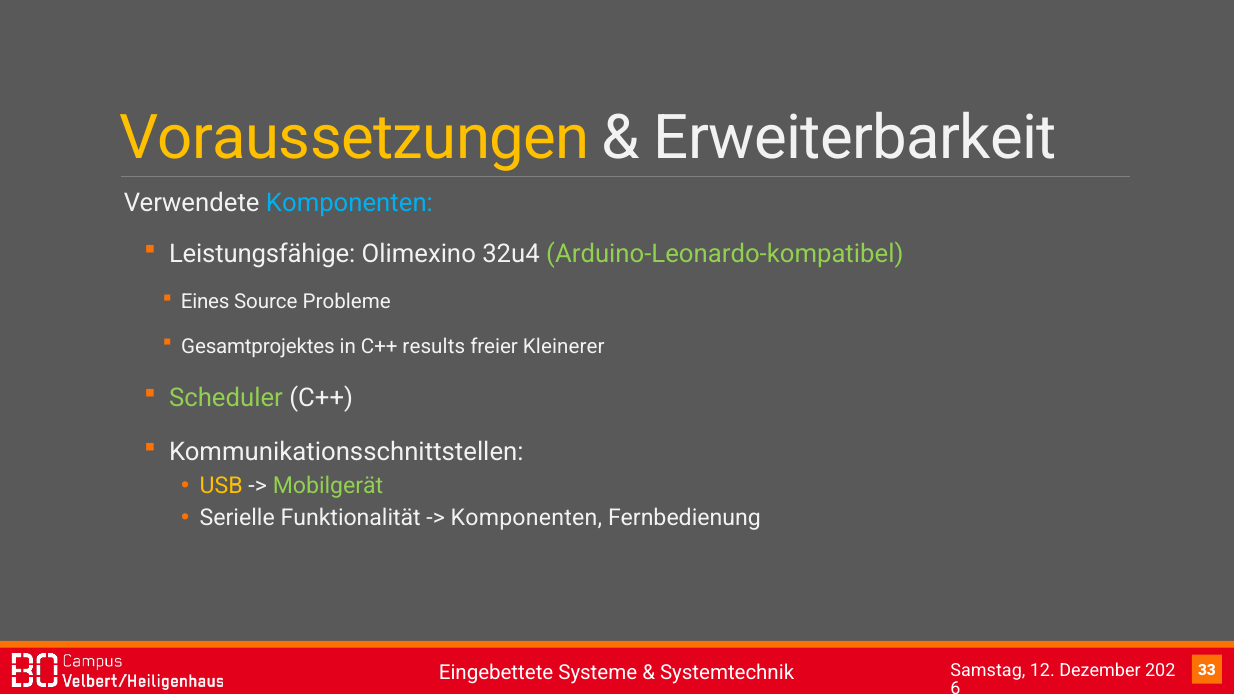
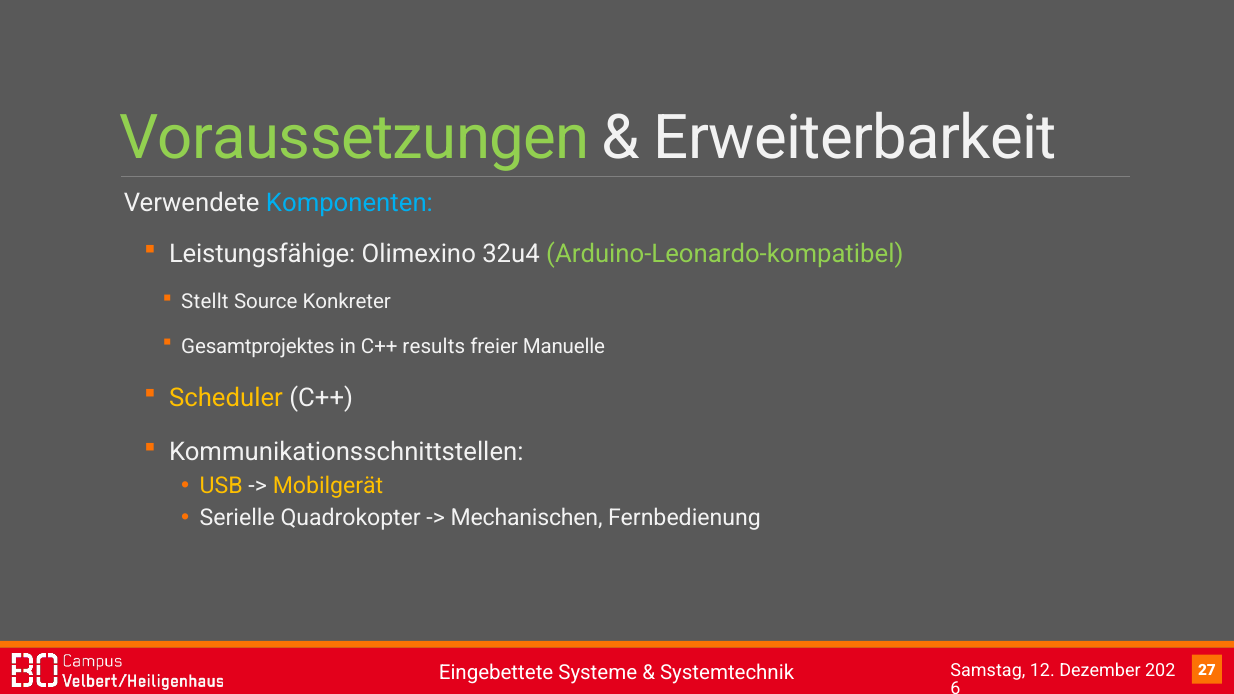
Voraussetzungen colour: yellow -> light green
Eines: Eines -> Stellt
Probleme: Probleme -> Konkreter
Kleinerer: Kleinerer -> Manuelle
Scheduler colour: light green -> yellow
Mobilgerät colour: light green -> yellow
Funktionalität: Funktionalität -> Quadrokopter
Komponenten at (526, 518): Komponenten -> Mechanischen
33: 33 -> 27
